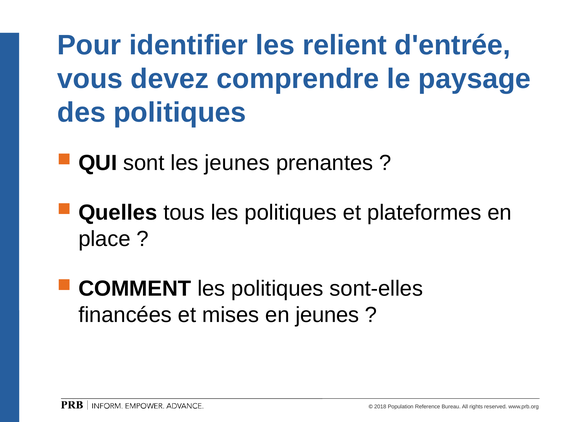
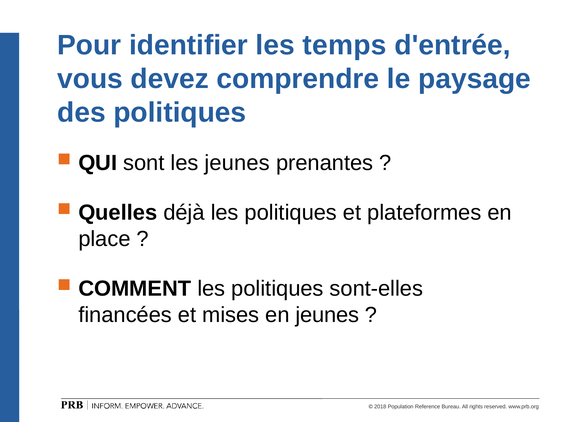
relient: relient -> temps
tous: tous -> déjà
